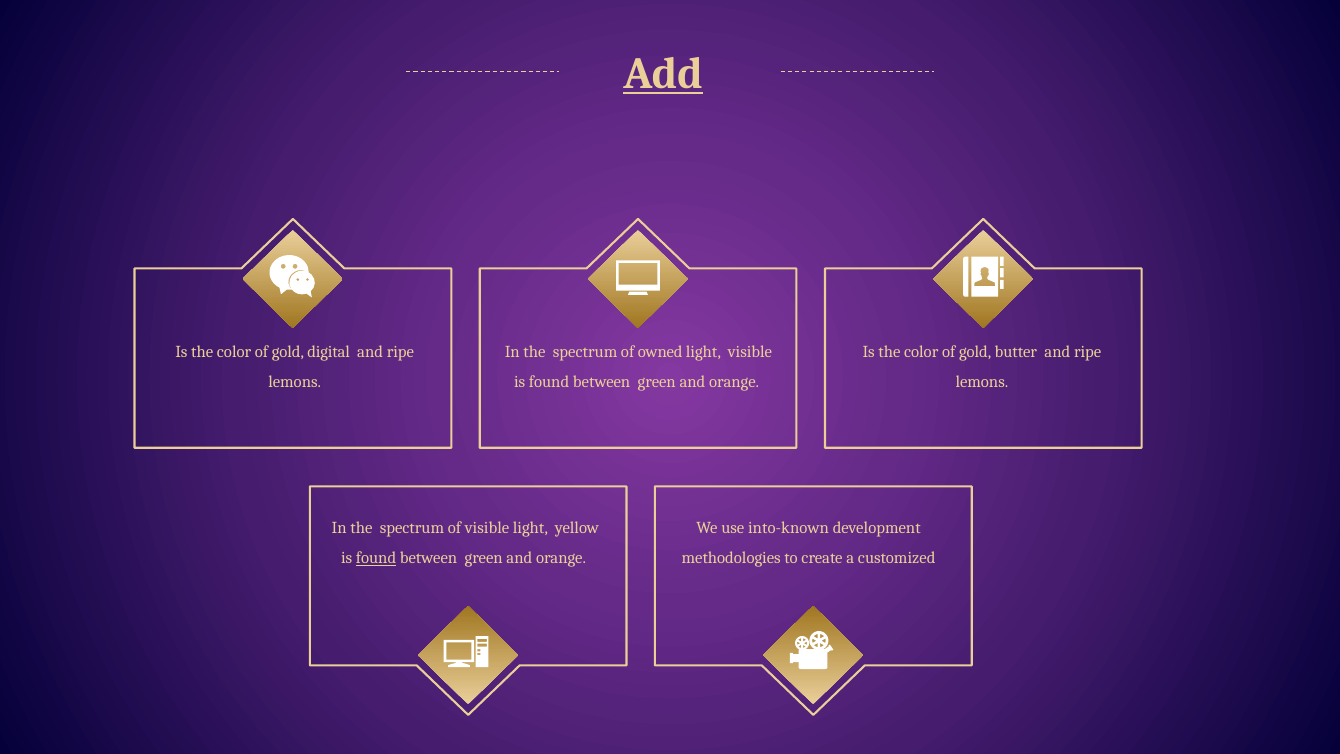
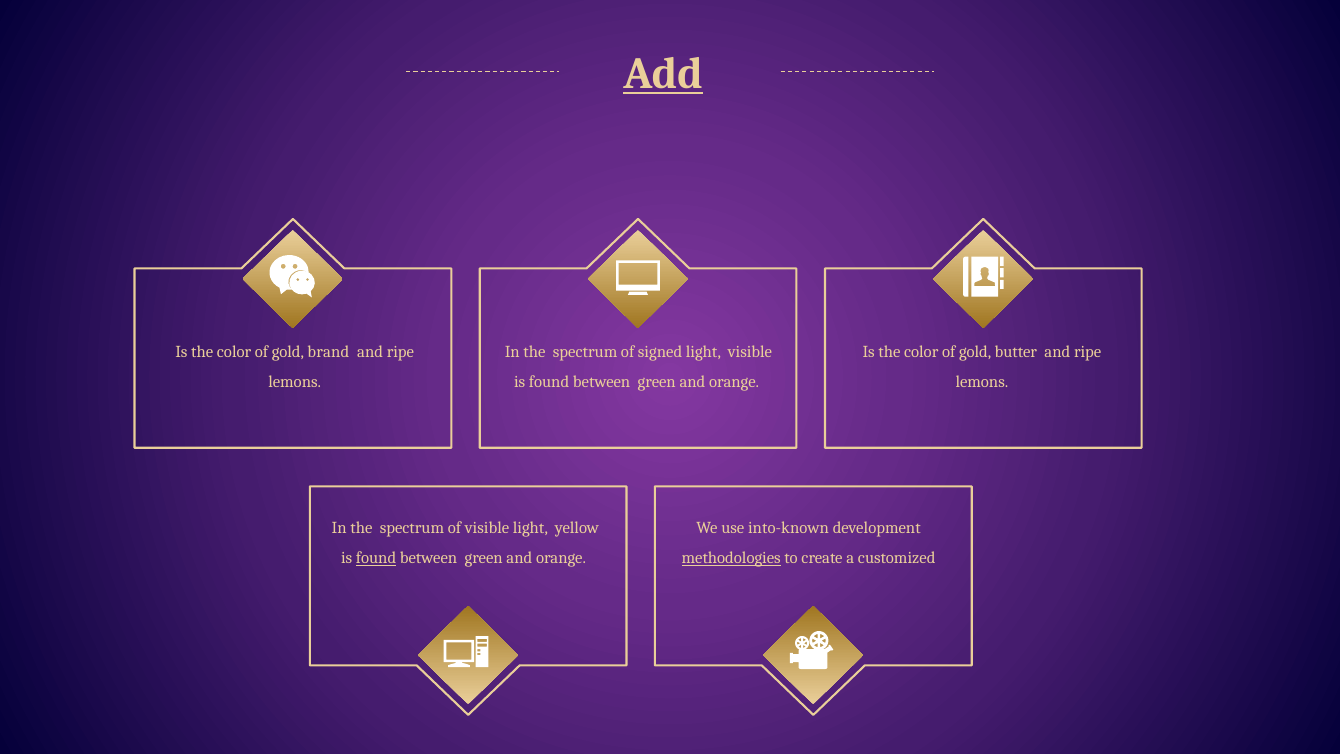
digital: digital -> brand
owned: owned -> signed
methodologies underline: none -> present
